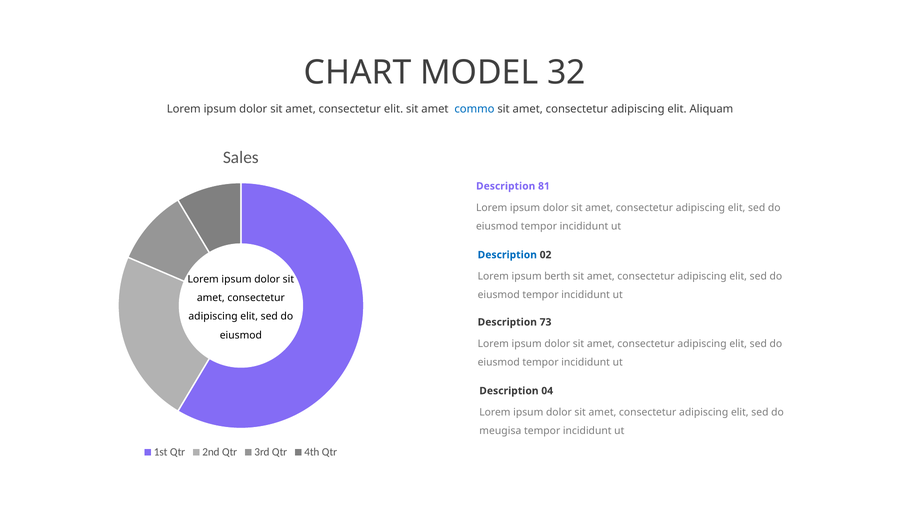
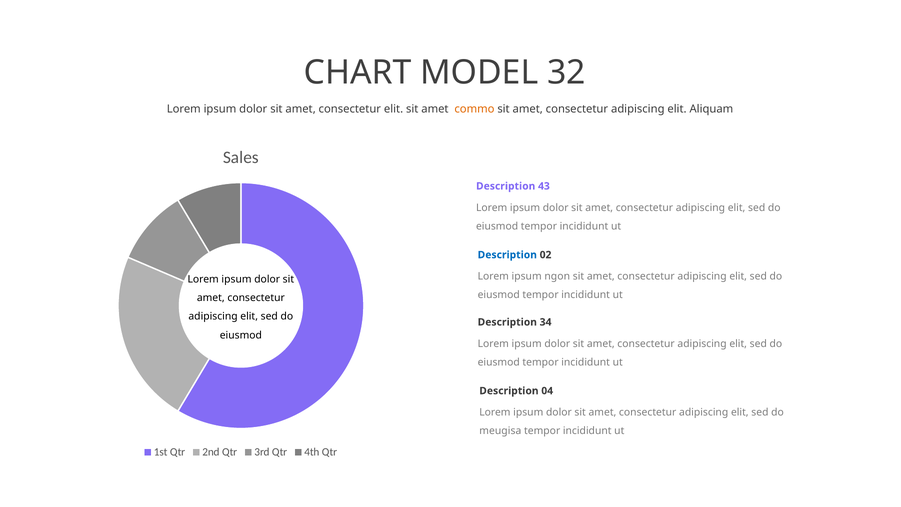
commo colour: blue -> orange
81: 81 -> 43
berth: berth -> ngon
73: 73 -> 34
